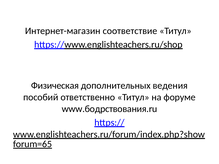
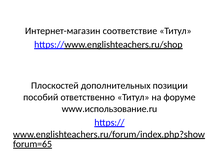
Физическая: Физическая -> Плоскостей
ведения: ведения -> позиции
www.бодрствования.ru: www.бодрствования.ru -> www.использование.ru
